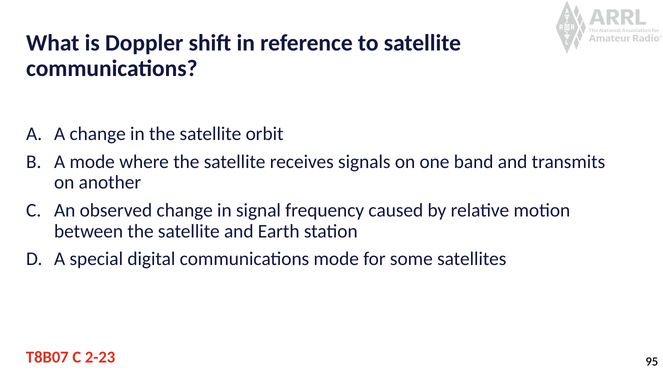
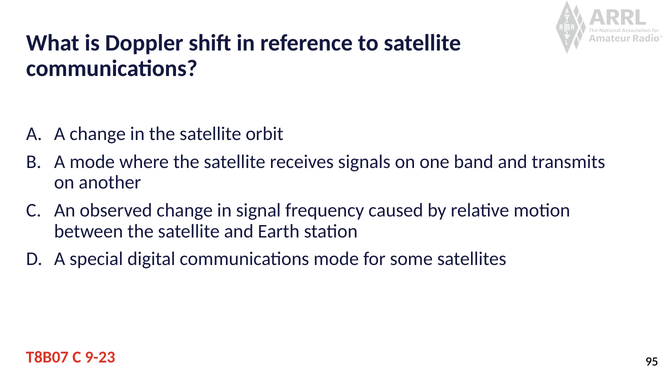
2-23: 2-23 -> 9-23
